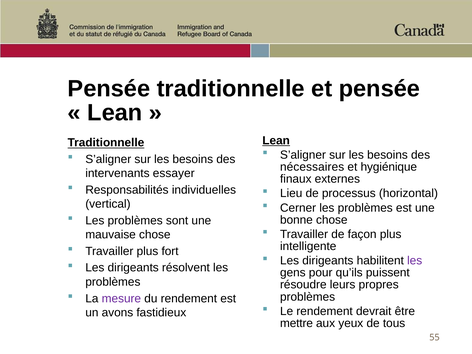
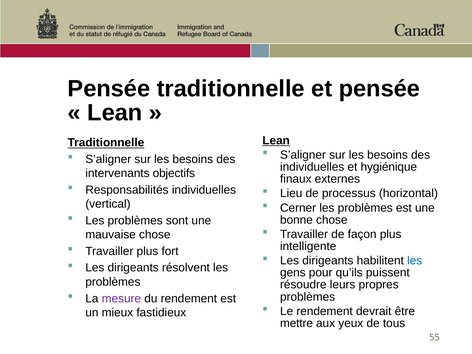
nécessaires at (312, 167): nécessaires -> individuelles
essayer: essayer -> objectifs
les at (415, 261) colour: purple -> blue
avons: avons -> mieux
